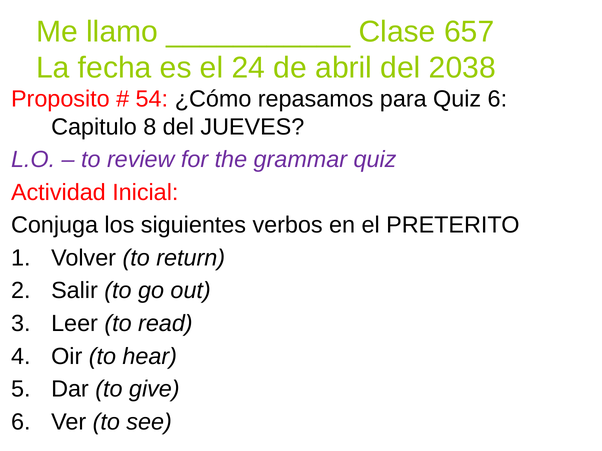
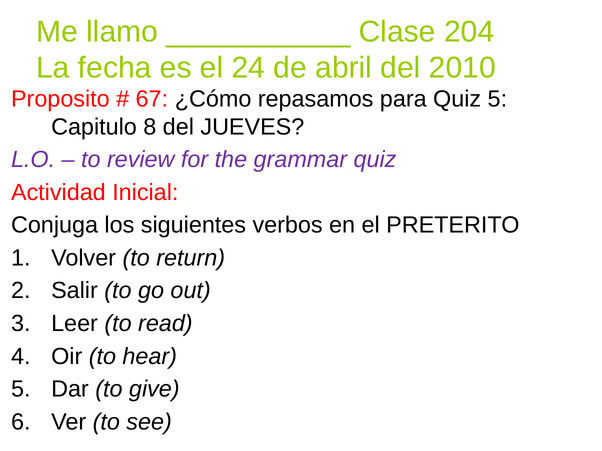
657: 657 -> 204
2038: 2038 -> 2010
54: 54 -> 67
Quiz 6: 6 -> 5
